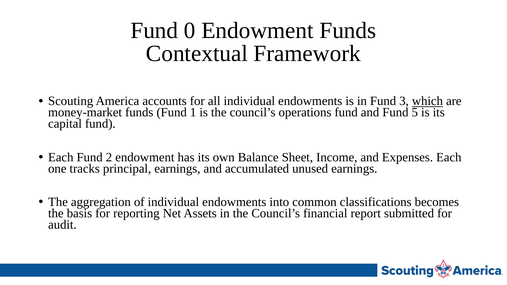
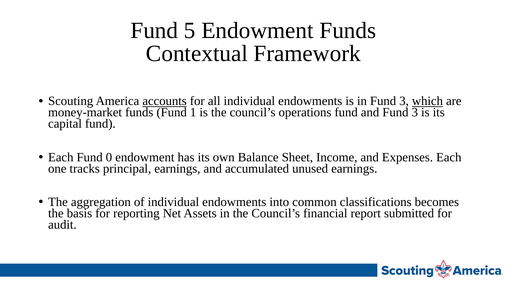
0: 0 -> 5
accounts underline: none -> present
and Fund 5: 5 -> 3
2: 2 -> 0
